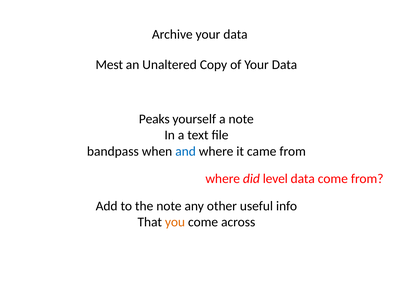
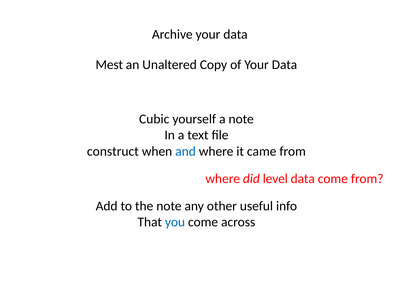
Peaks: Peaks -> Cubic
bandpass: bandpass -> construct
you colour: orange -> blue
